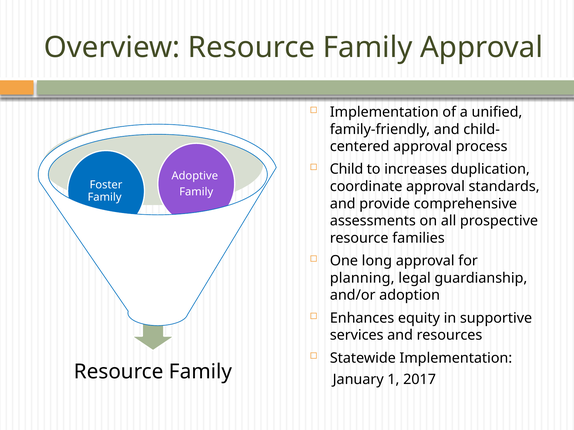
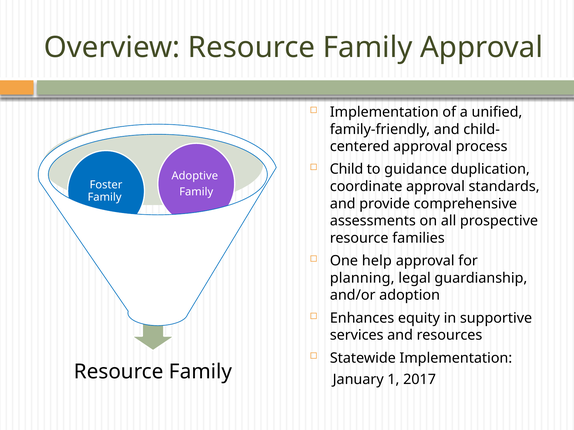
increases: increases -> guidance
long: long -> help
